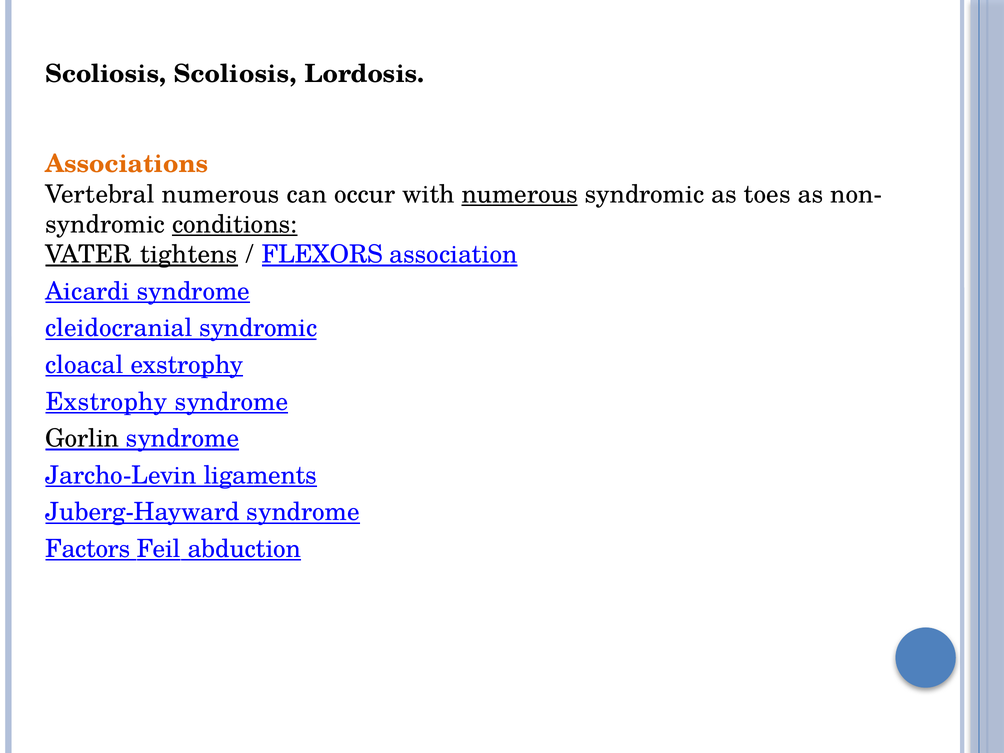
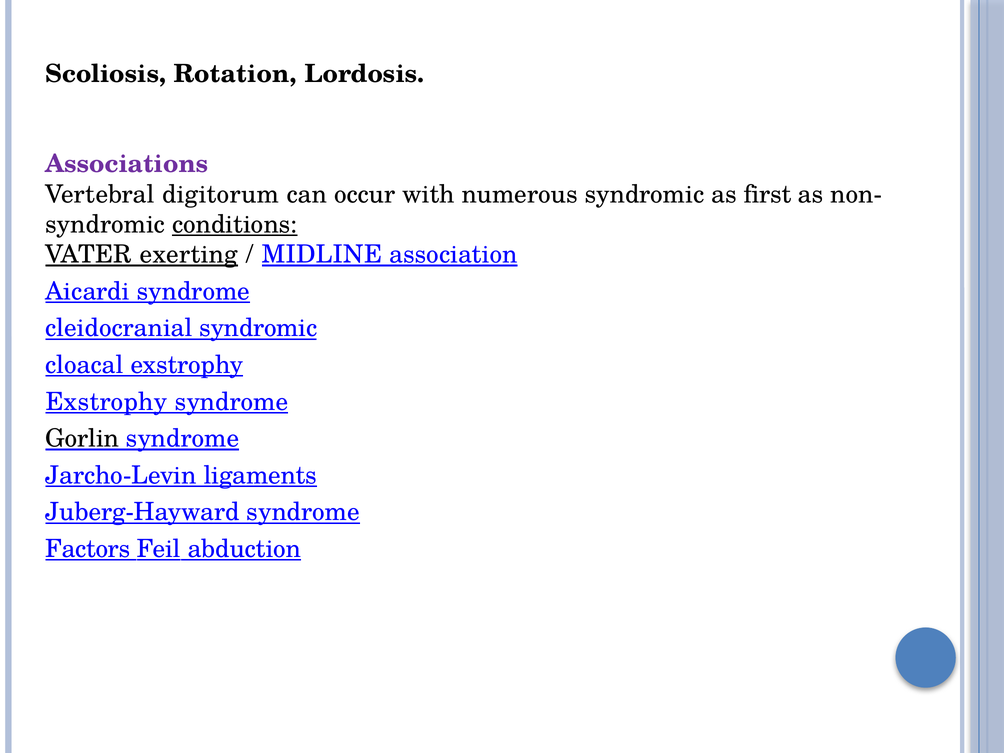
Scoliosis Scoliosis: Scoliosis -> Rotation
Associations colour: orange -> purple
Vertebral numerous: numerous -> digitorum
numerous at (520, 194) underline: present -> none
toes: toes -> first
tightens: tightens -> exerting
FLEXORS: FLEXORS -> MIDLINE
